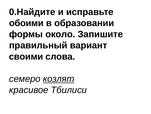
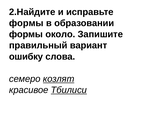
0.Найдите: 0.Найдите -> 2.Найдите
обоими at (26, 23): обоими -> формы
своими: своими -> ошибку
Тбилиси underline: none -> present
